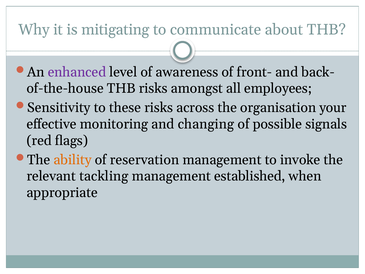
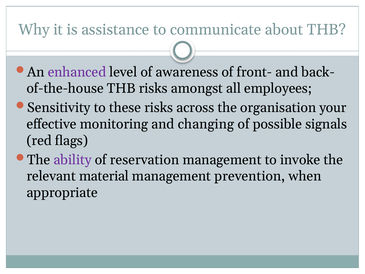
mitigating: mitigating -> assistance
ability colour: orange -> purple
tackling: tackling -> material
established: established -> prevention
